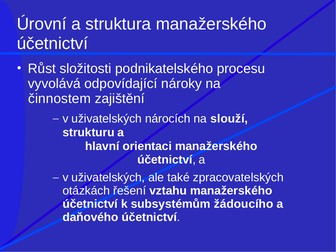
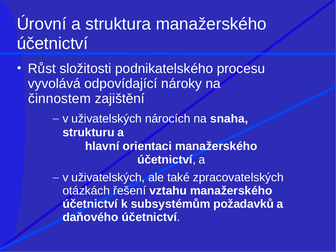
slouží: slouží -> snaha
žádoucího: žádoucího -> požadavků
